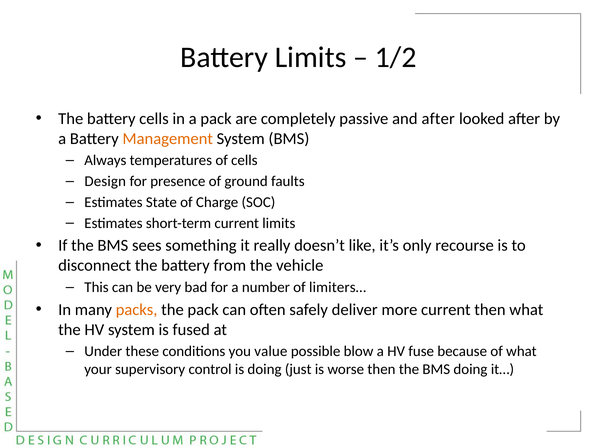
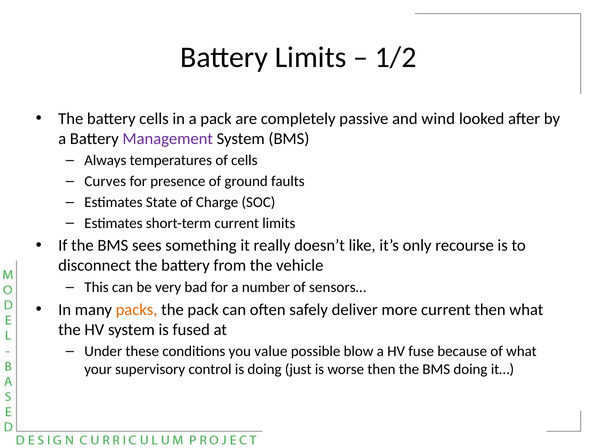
and after: after -> wind
Management colour: orange -> purple
Design: Design -> Curves
limiters…: limiters… -> sensors…
